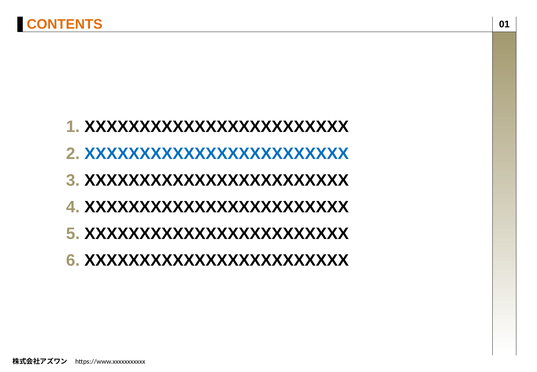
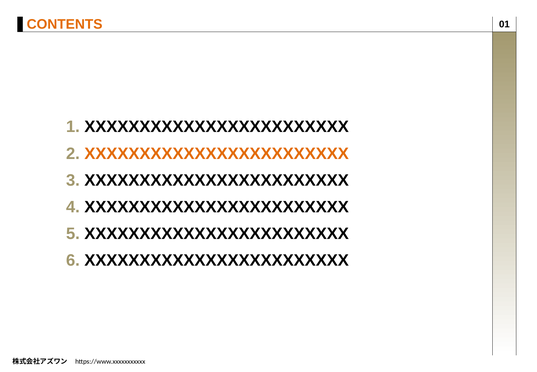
XXXXXXXXXXXXXXXXXXXXXXXX at (217, 153) colour: blue -> orange
